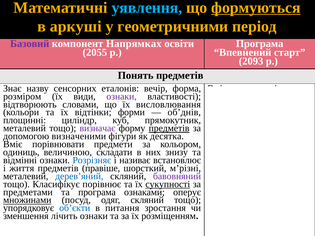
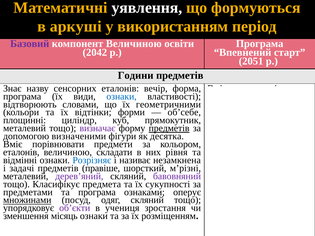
уявлення colour: light blue -> white
формуються underline: present -> none
геометричними: геометричними -> використанням
компонент Напрямках: Напрямках -> Величиною
2055: 2055 -> 2042
2093: 2093 -> 2051
Понять: Понять -> Години
розміром at (22, 96): розміром -> програма
ознаки at (122, 96) colour: purple -> blue
висловлювання: висловлювання -> геометричними
об’днів: об’днів -> об’себе
одиниць at (21, 152): одиниць -> еталонів
знизу: знизу -> рівня
встановлює: встановлює -> незамкнена
життя: життя -> задачі
дерев’яний colour: blue -> purple
порівнює: порівнює -> предмета
сукупності underline: present -> none
об’єкти colour: blue -> purple
питання: питання -> учениця
лічить: лічить -> місяць
